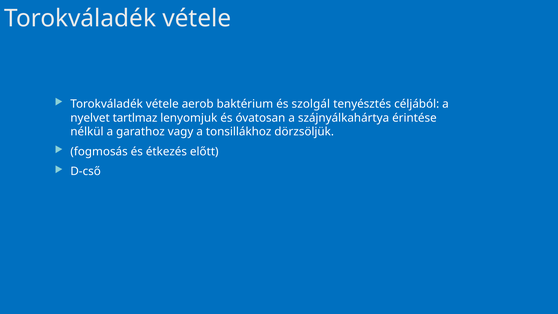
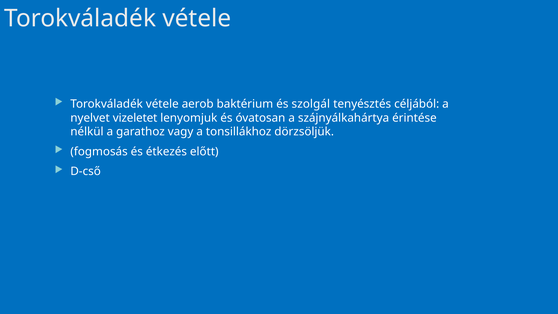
tartlmaz: tartlmaz -> vizeletet
